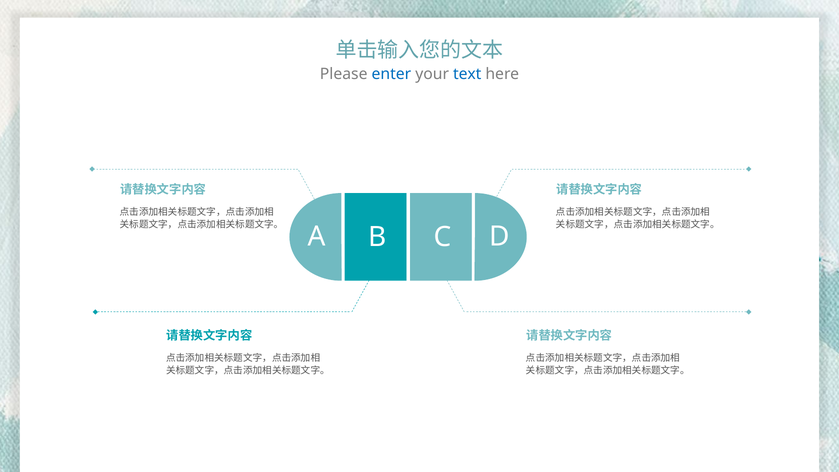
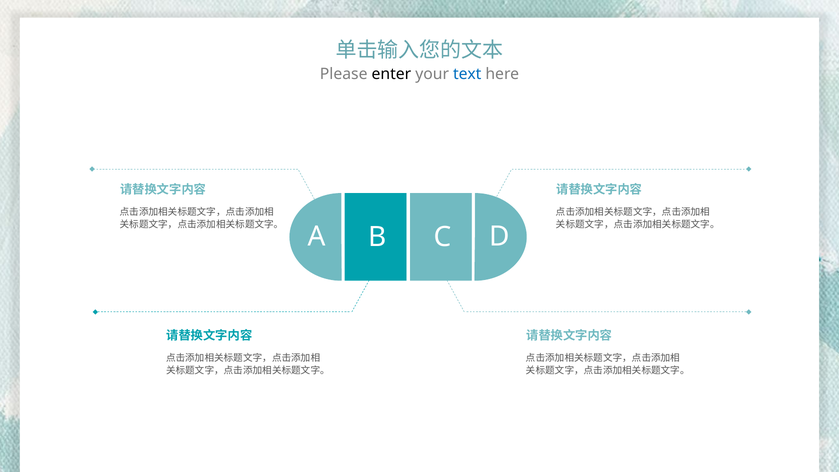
enter colour: blue -> black
